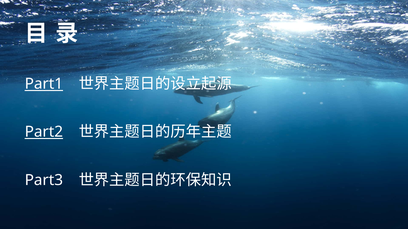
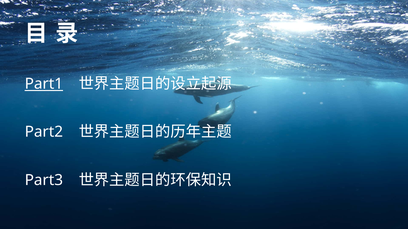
Part2 underline: present -> none
